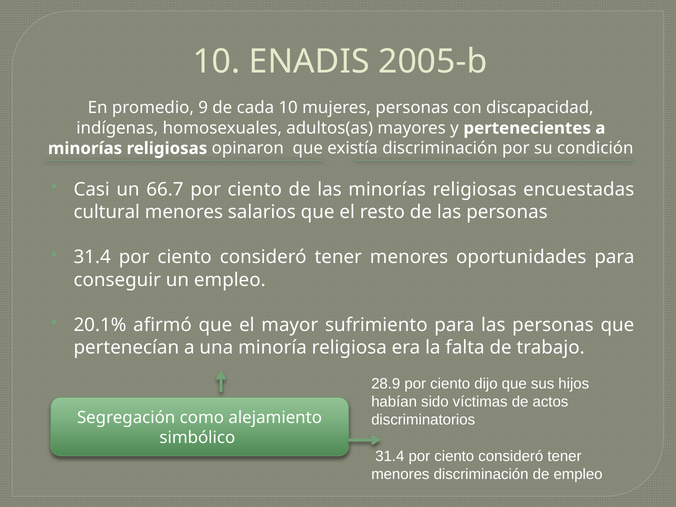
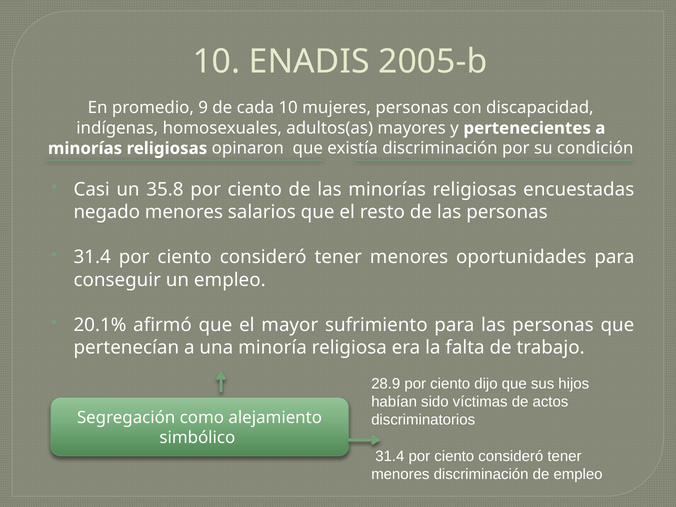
66.7: 66.7 -> 35.8
cultural: cultural -> negado
